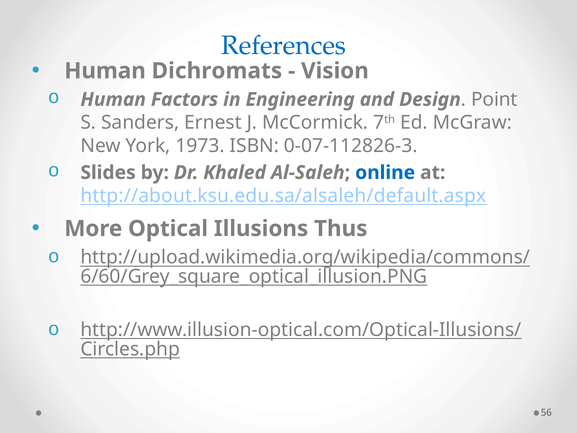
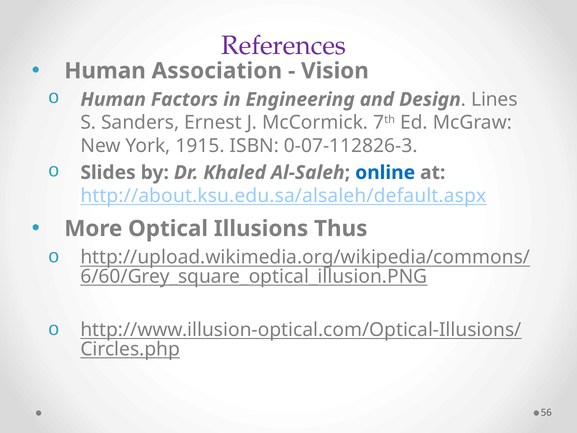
References colour: blue -> purple
Dichromats: Dichromats -> Association
Point: Point -> Lines
1973: 1973 -> 1915
